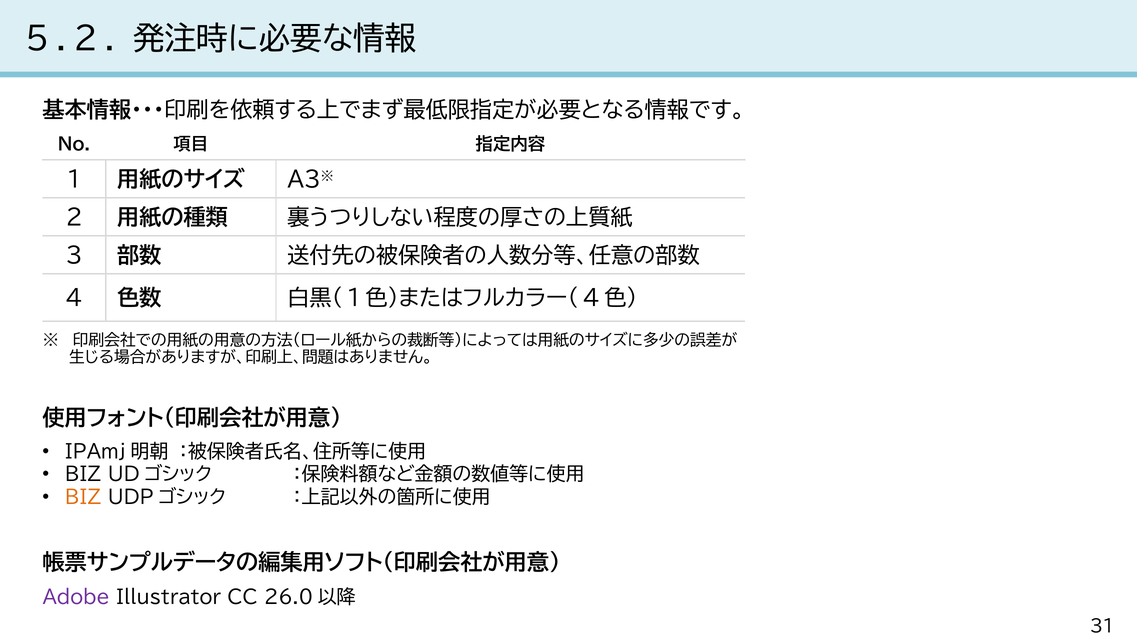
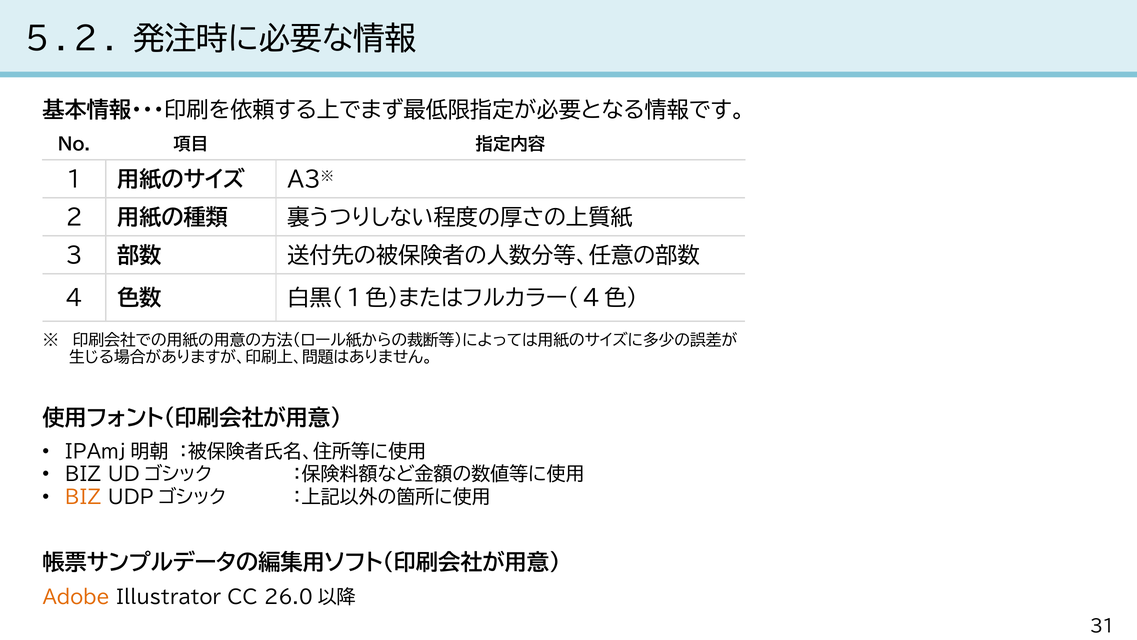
Adobe colour: purple -> orange
